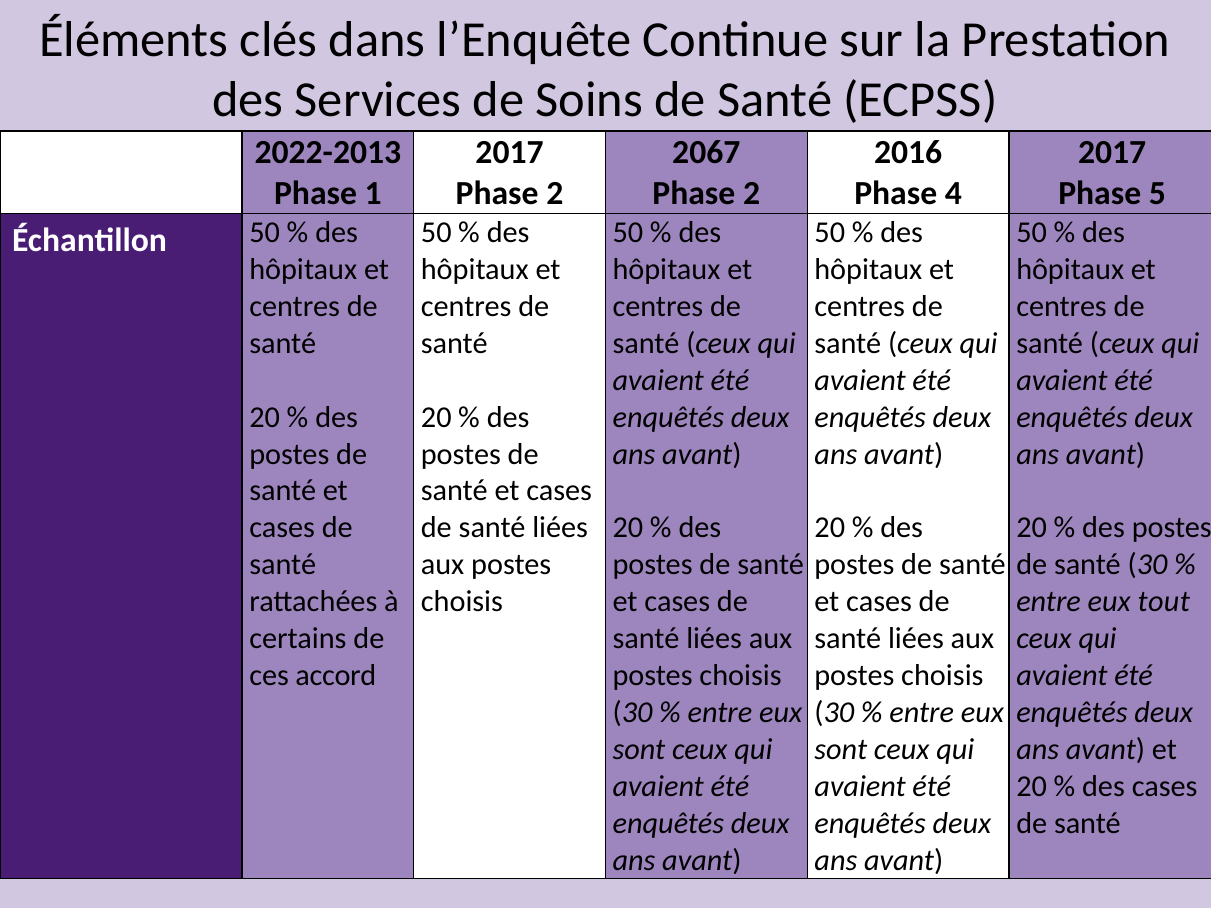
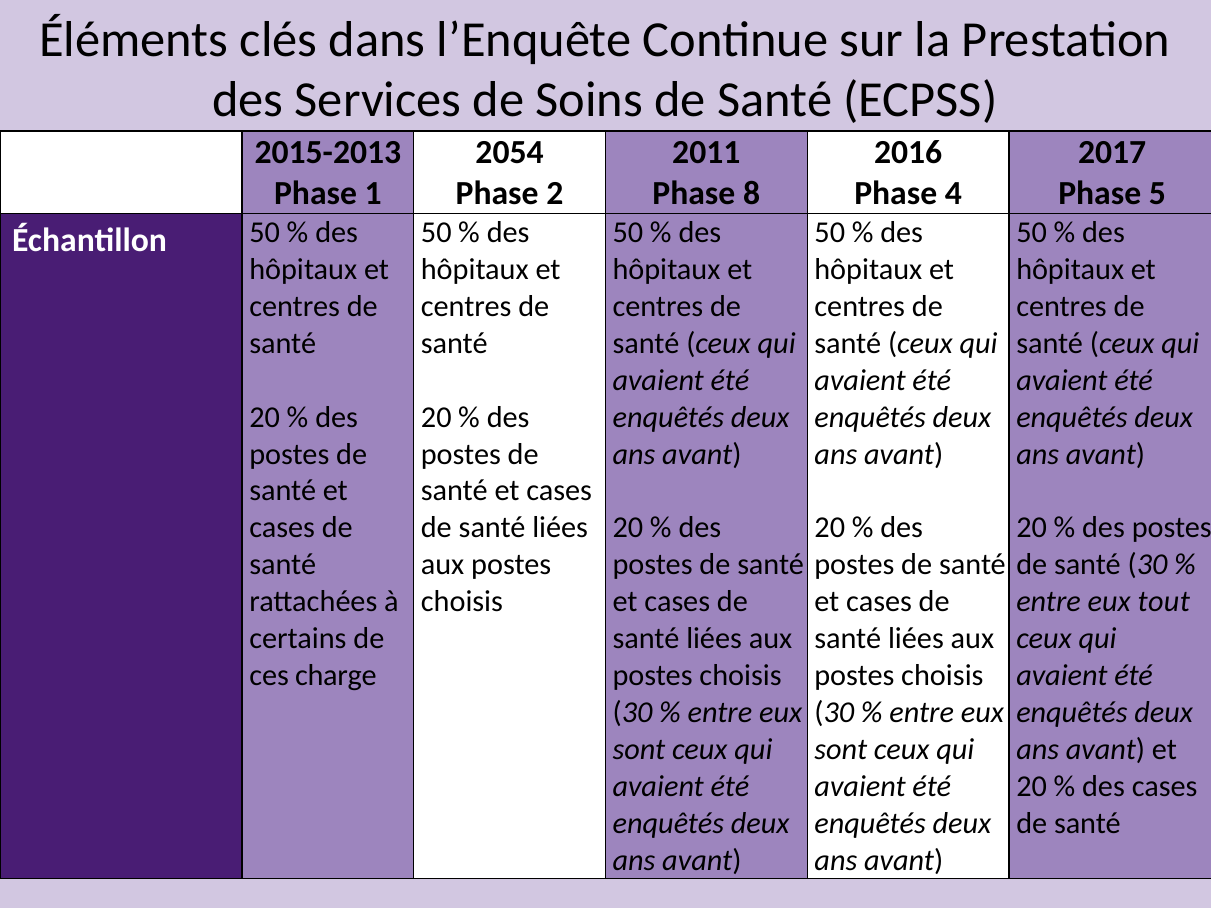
2022-2013: 2022-2013 -> 2015-2013
2017 at (510, 152): 2017 -> 2054
2067: 2067 -> 2011
2 at (752, 193): 2 -> 8
accord: accord -> charge
